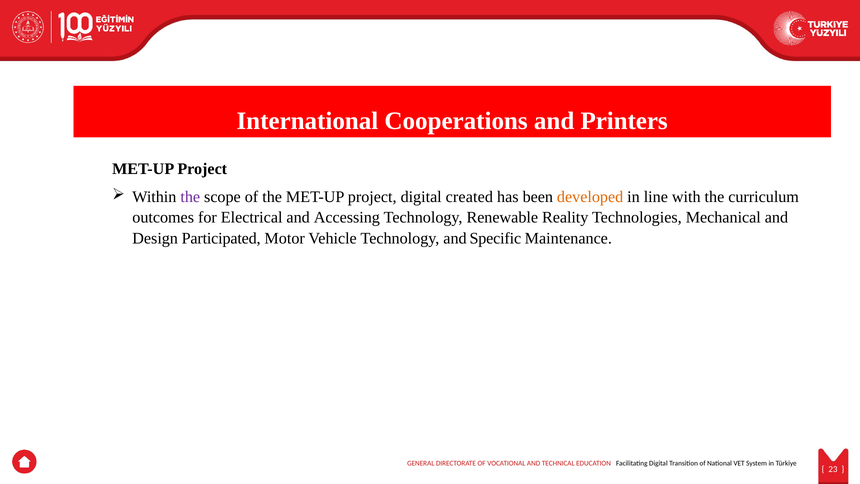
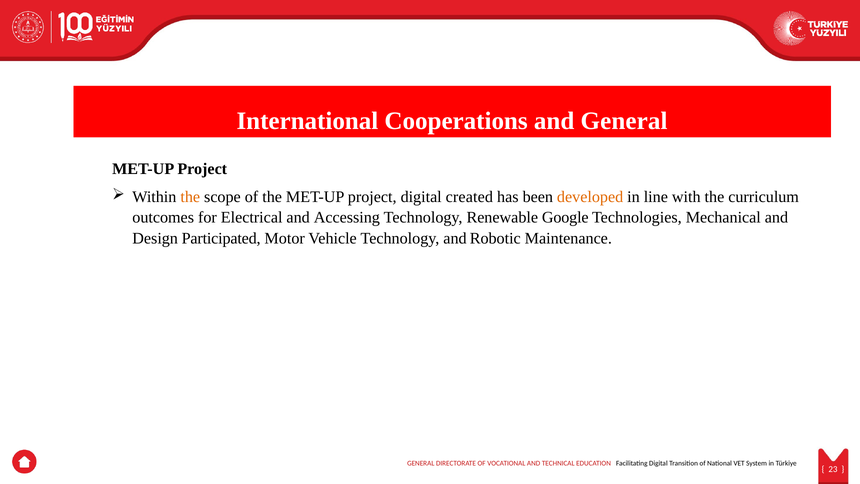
and Printers: Printers -> General
the at (190, 197) colour: purple -> orange
Reality: Reality -> Google
Specific: Specific -> Robotic
